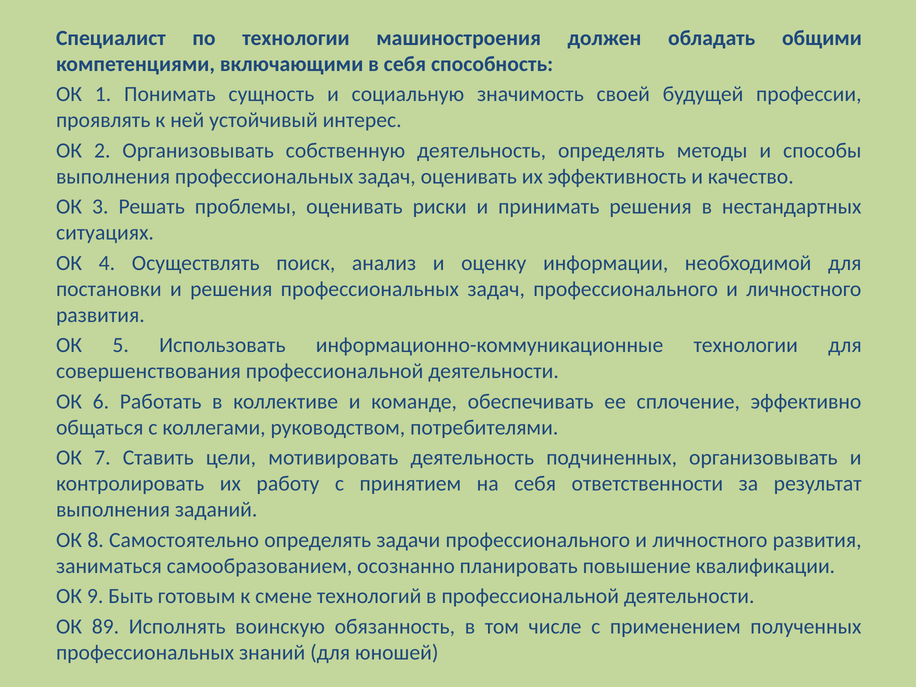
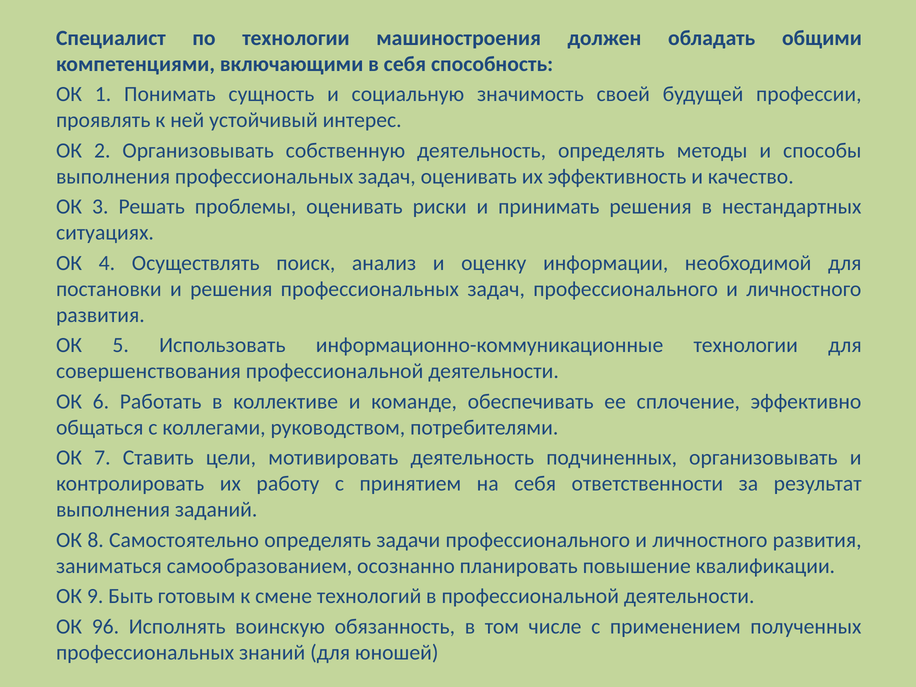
89: 89 -> 96
